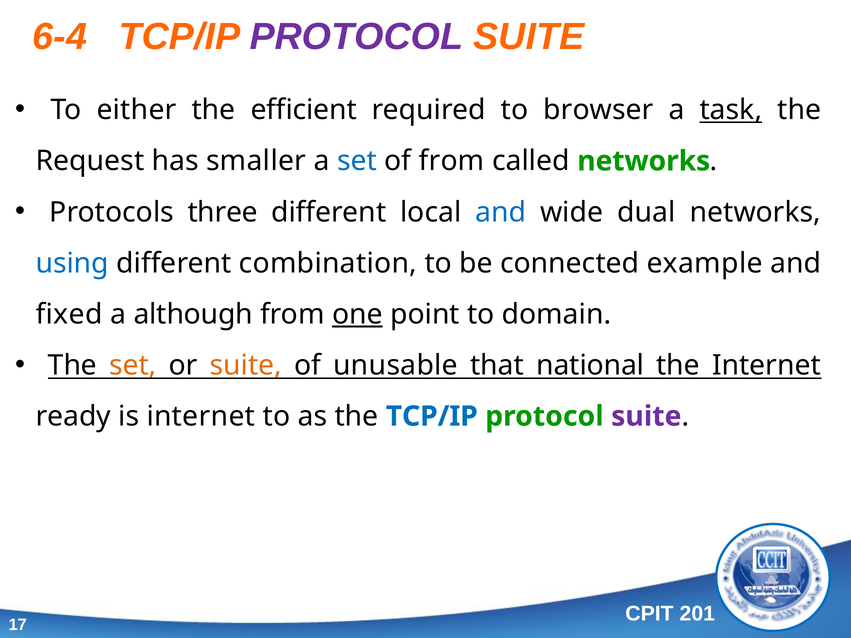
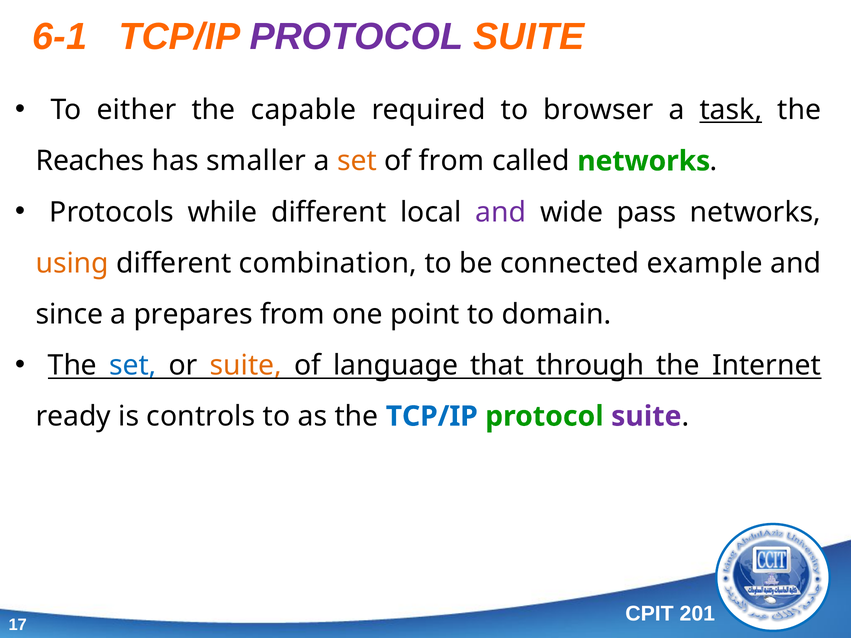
6-4: 6-4 -> 6-1
efficient: efficient -> capable
Request: Request -> Reaches
set at (357, 161) colour: blue -> orange
three: three -> while
and at (501, 212) colour: blue -> purple
dual: dual -> pass
using colour: blue -> orange
fixed: fixed -> since
although: although -> prepares
one underline: present -> none
set at (133, 365) colour: orange -> blue
unusable: unusable -> language
national: national -> through
is internet: internet -> controls
